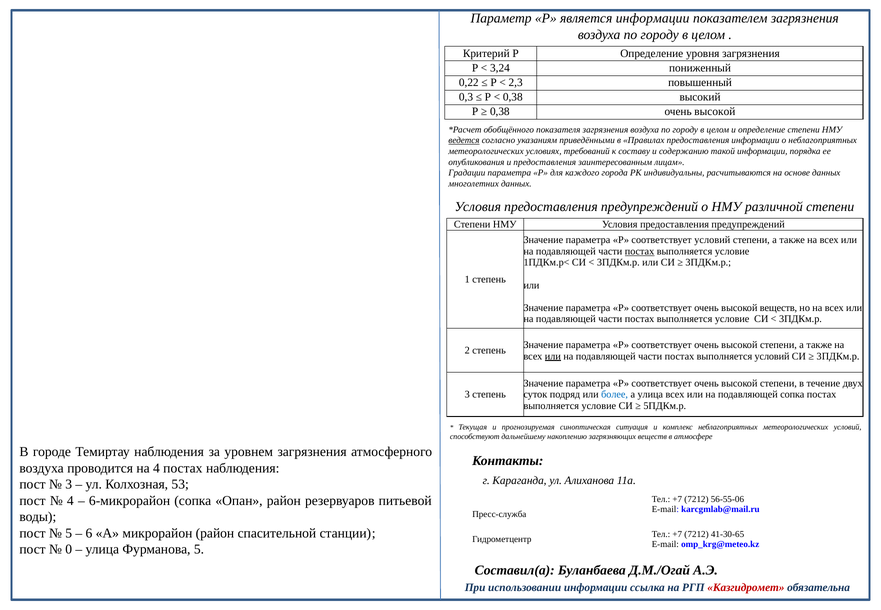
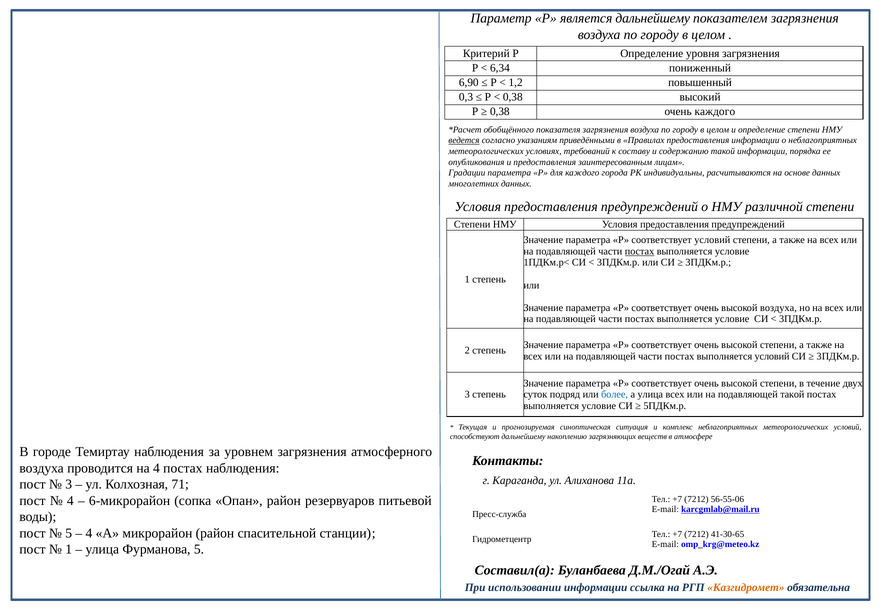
является информации: информации -> дальнейшему
3,24: 3,24 -> 6,34
0,22: 0,22 -> 6,90
2,3: 2,3 -> 1,2
0,38 очень высокой: высокой -> каждого
высокой веществ: веществ -> воздуха
или at (553, 356) underline: present -> none
подавляющей сопка: сопка -> такой
53: 53 -> 71
karcgmlab@mail.ru underline: none -> present
6 at (89, 533): 6 -> 4
0 at (69, 549): 0 -> 1
Казгидромет colour: red -> orange
